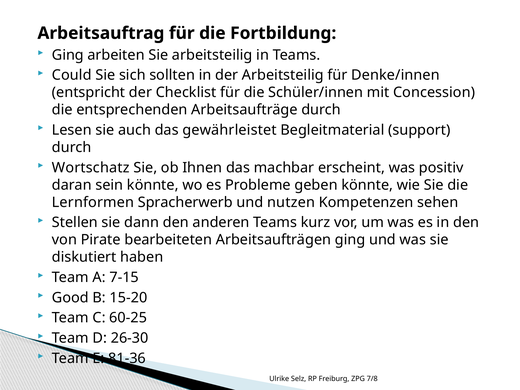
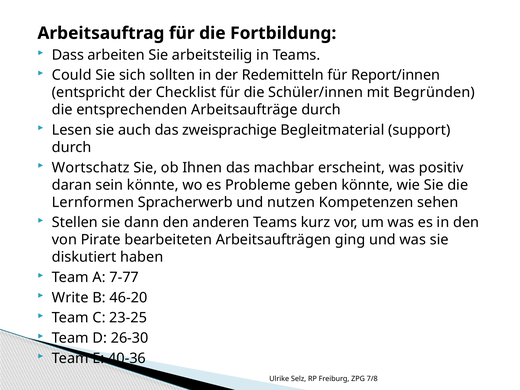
Ging at (68, 55): Ging -> Dass
der Arbeitsteilig: Arbeitsteilig -> Redemitteln
Denke/innen: Denke/innen -> Report/innen
Concession: Concession -> Begründen
gewährleistet: gewährleistet -> zweisprachige
7-15: 7-15 -> 7-77
Good: Good -> Write
15-20: 15-20 -> 46-20
60-25: 60-25 -> 23-25
81-36: 81-36 -> 40-36
